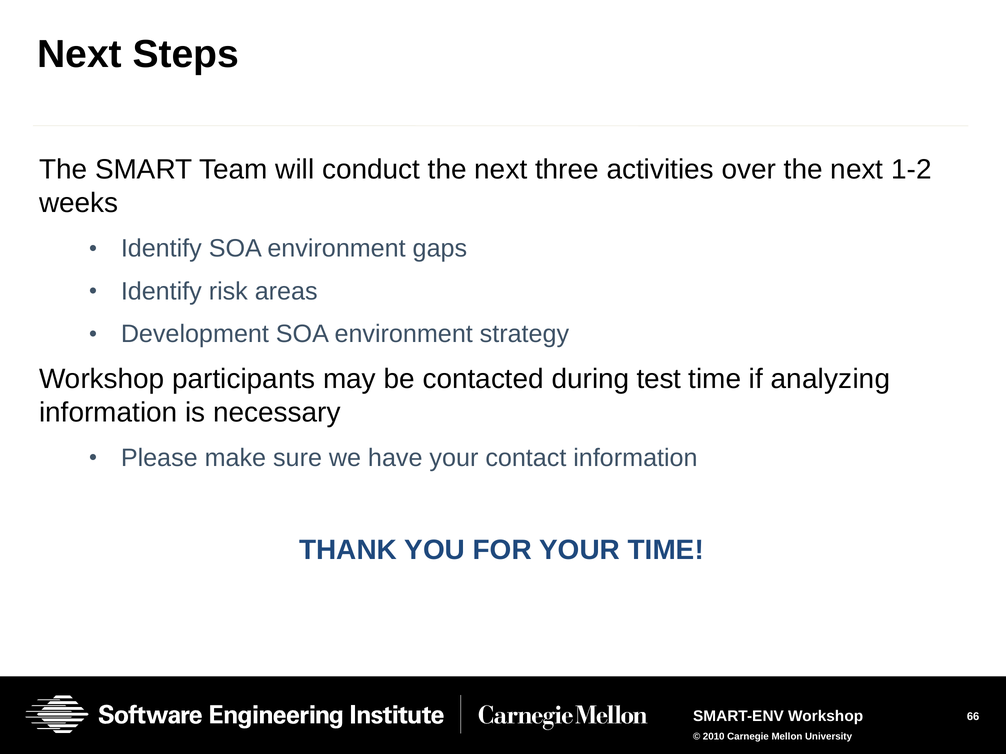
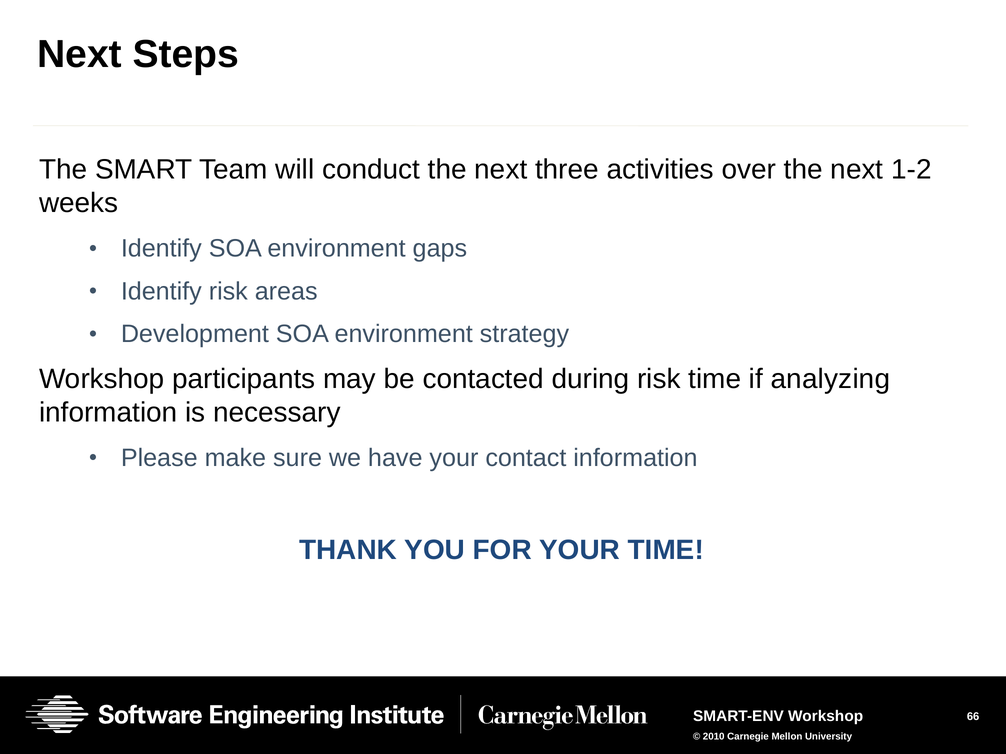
during test: test -> risk
